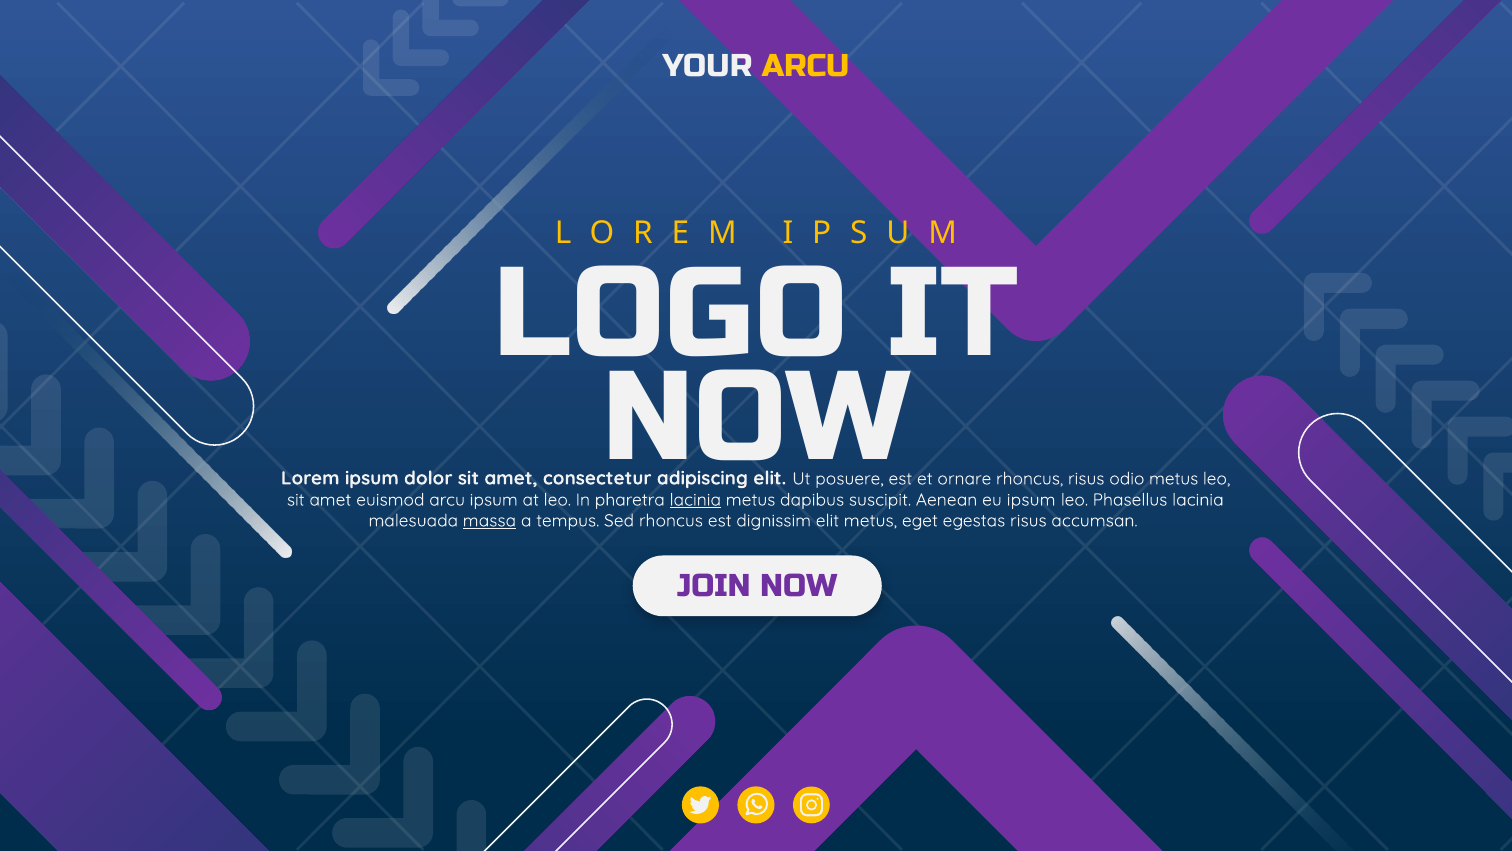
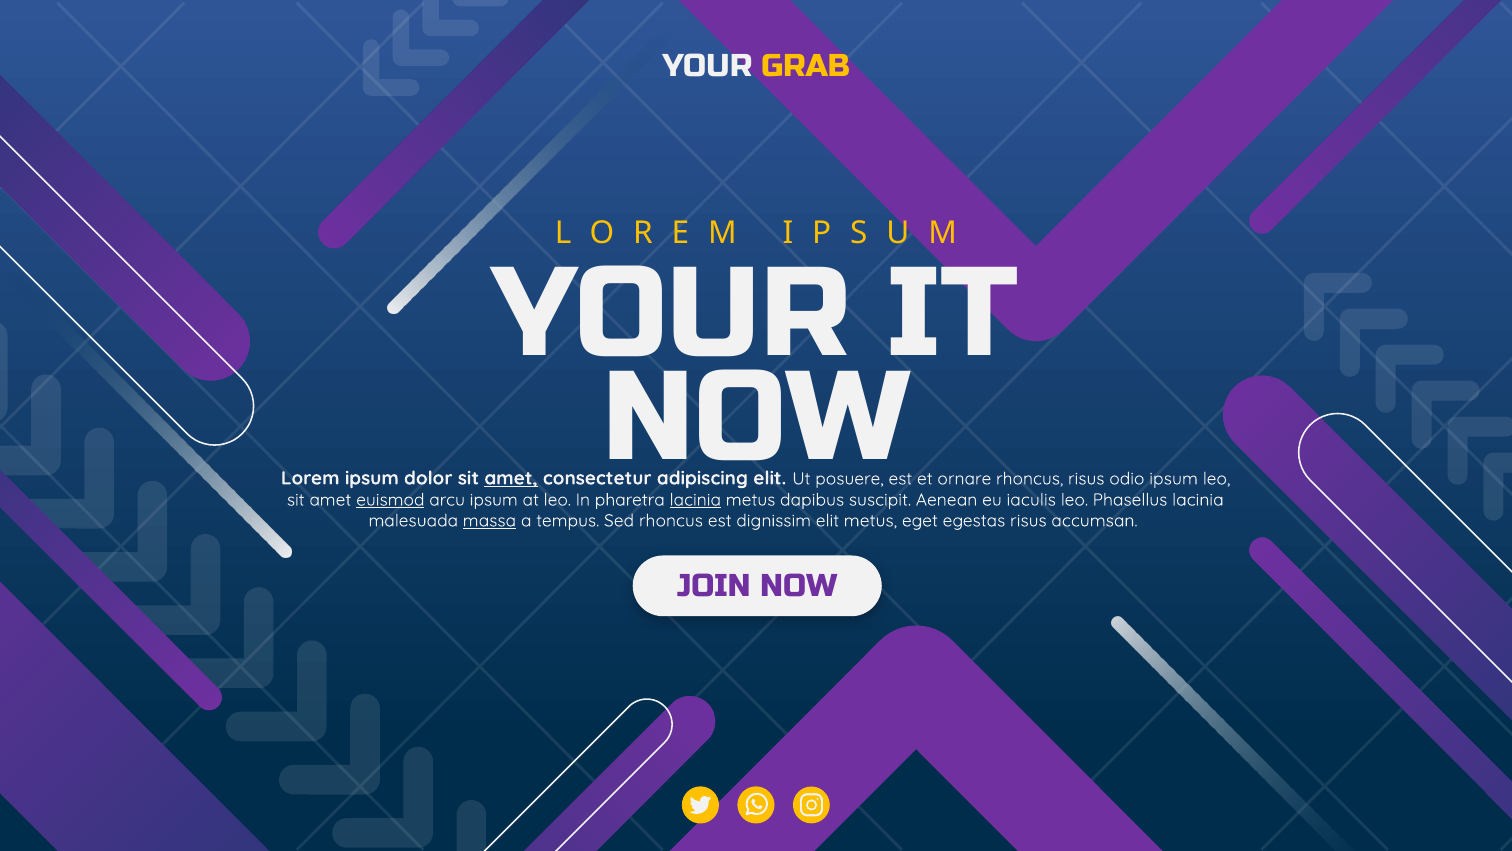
YOUR ARCU: ARCU -> GRAB
LOGO at (671, 313): LOGO -> YOUR
amet at (511, 478) underline: none -> present
odio metus: metus -> ipsum
euismod underline: none -> present
eu ipsum: ipsum -> iaculis
